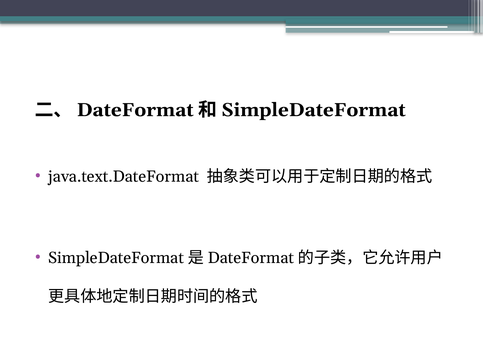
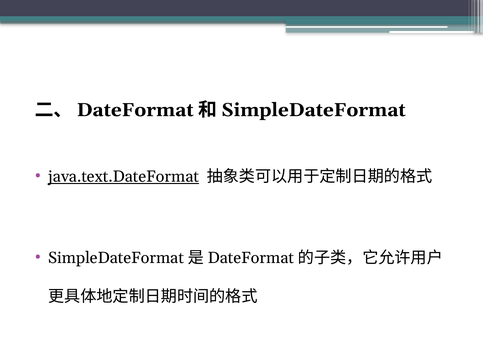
java.text.DateFormat underline: none -> present
